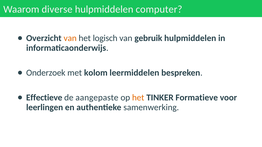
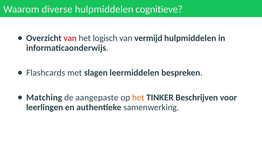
computer: computer -> cognitieve
van at (70, 38) colour: orange -> red
gebruik: gebruik -> vermijd
Onderzoek: Onderzoek -> Flashcards
kolom: kolom -> slagen
Effectieve: Effectieve -> Matching
Formatieve: Formatieve -> Beschrijven
